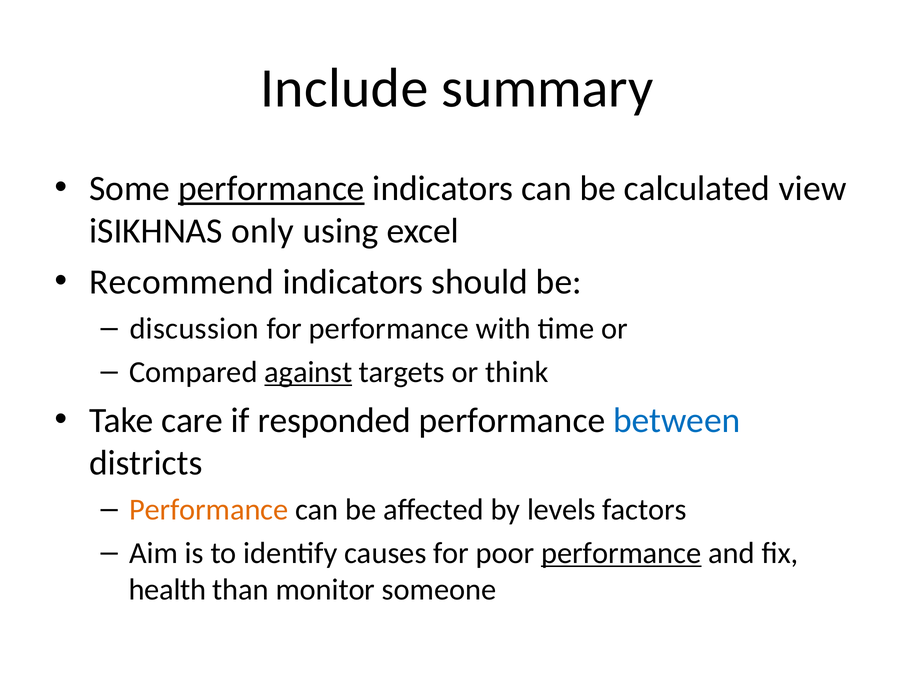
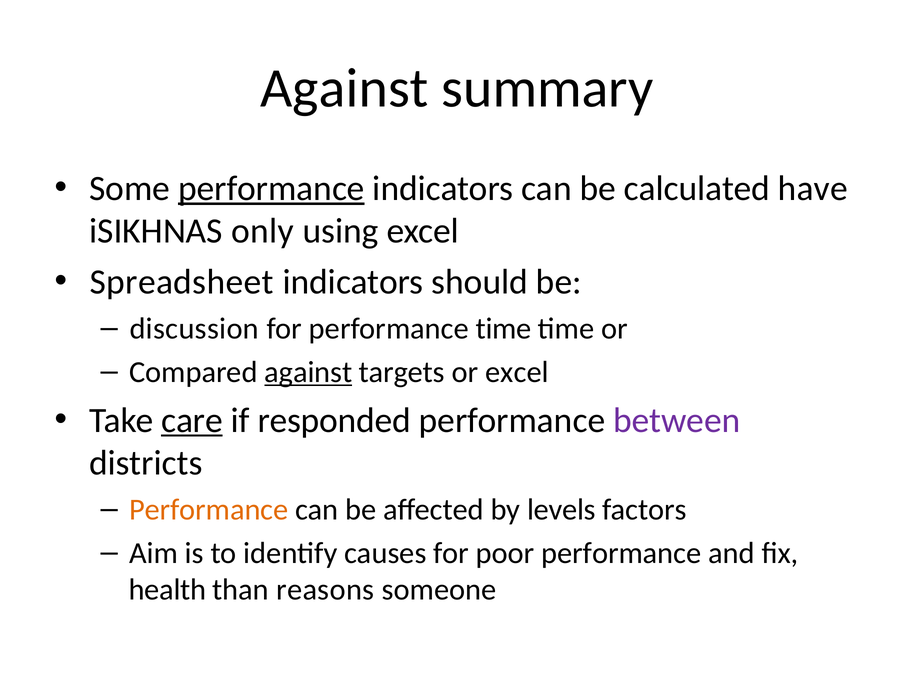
Include at (344, 88): Include -> Against
view: view -> have
Recommend: Recommend -> Spreadsheet
performance with: with -> time
or think: think -> excel
care underline: none -> present
between colour: blue -> purple
performance at (621, 553) underline: present -> none
monitor: monitor -> reasons
